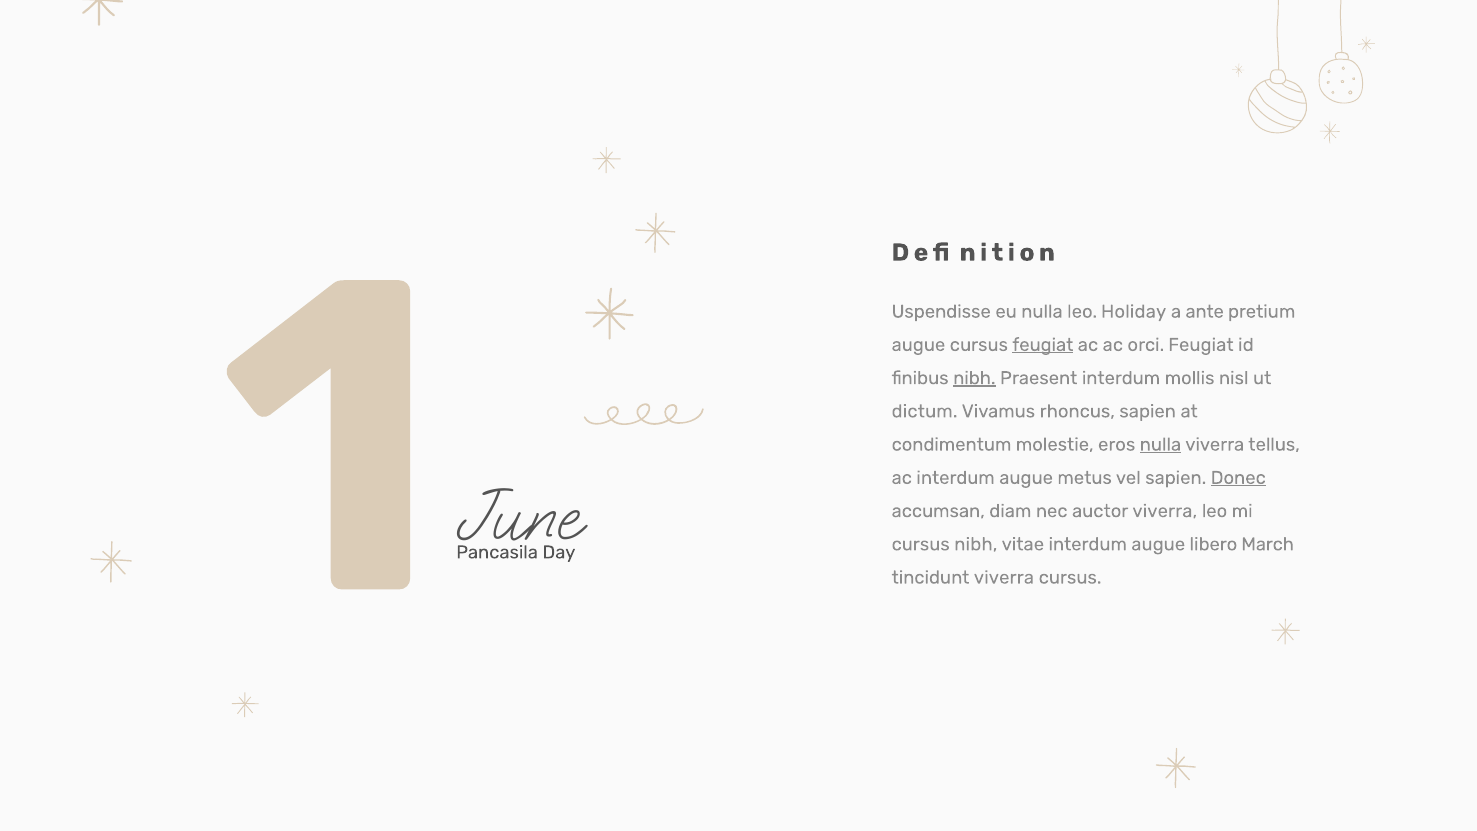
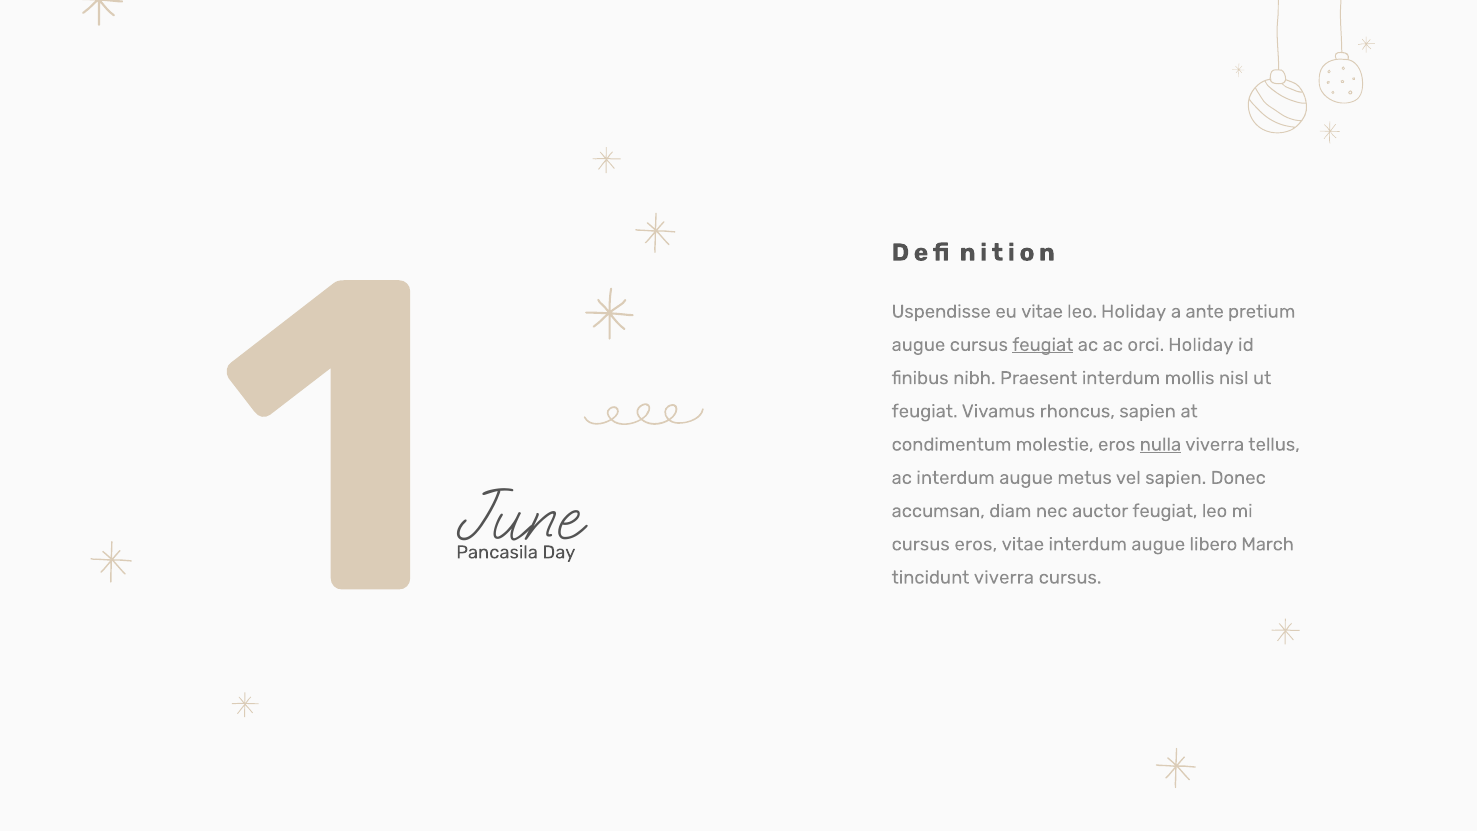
eu nulla: nulla -> vitae
orci Feugiat: Feugiat -> Holiday
nibh at (974, 378) underline: present -> none
dictum at (925, 411): dictum -> feugiat
Donec underline: present -> none
auctor viverra: viverra -> feugiat
cursus nibh: nibh -> eros
